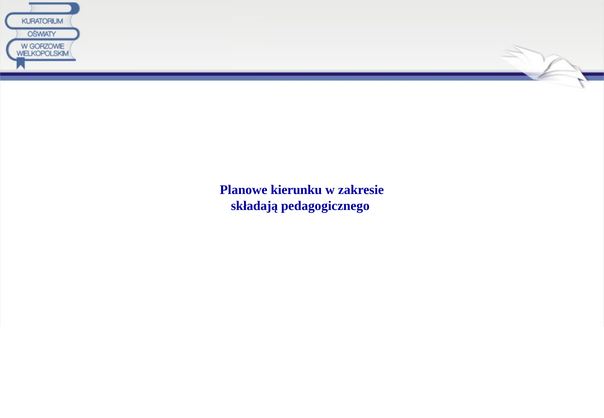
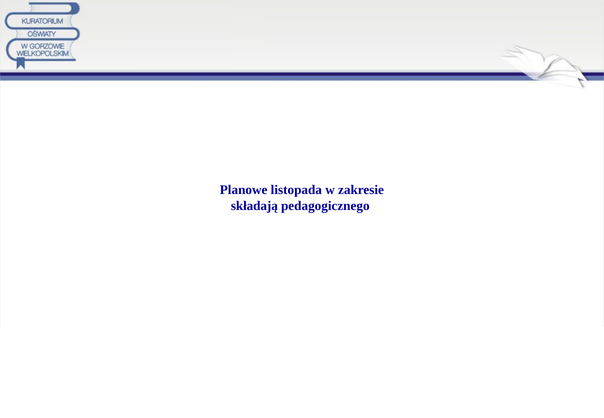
kierunku: kierunku -> listopada
